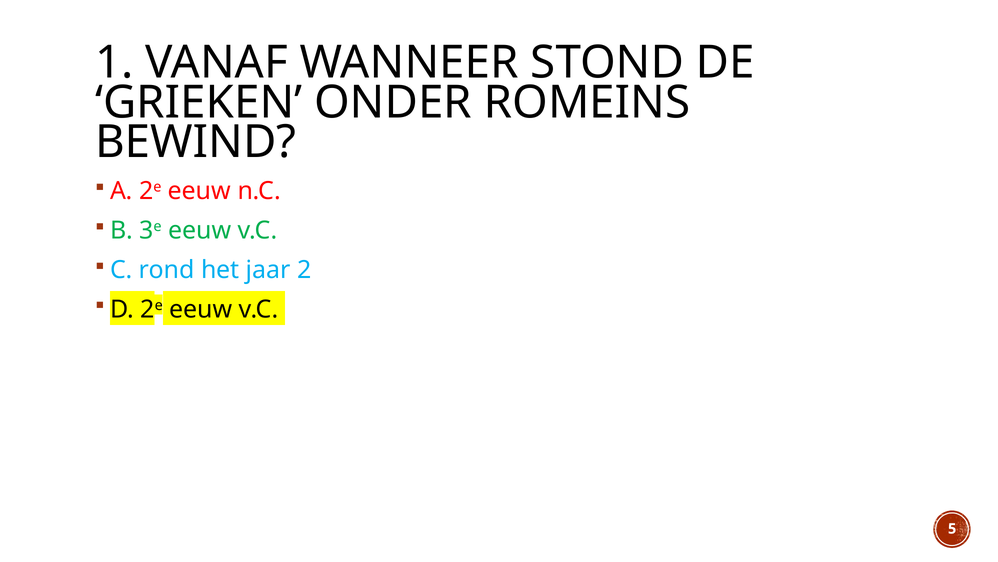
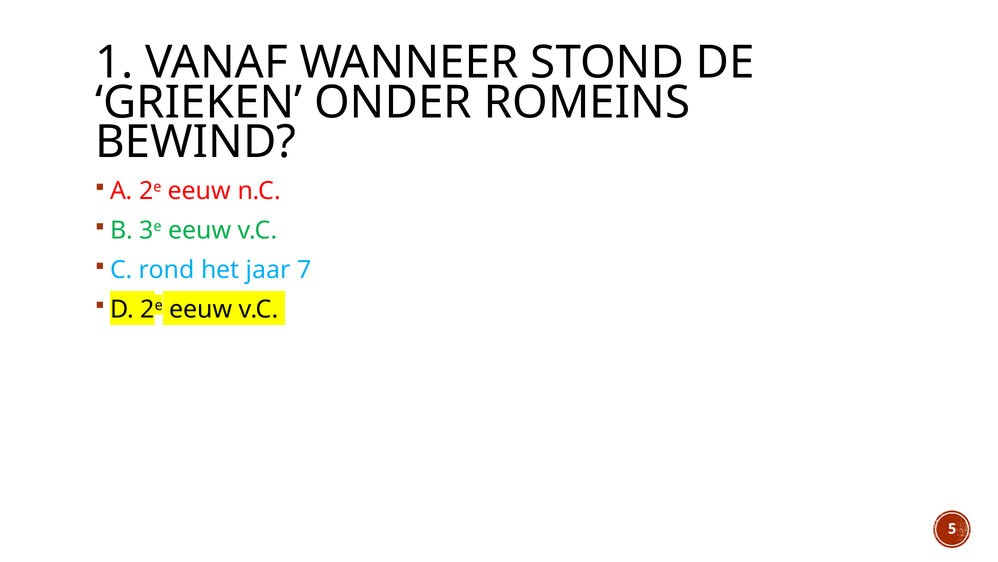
2: 2 -> 7
